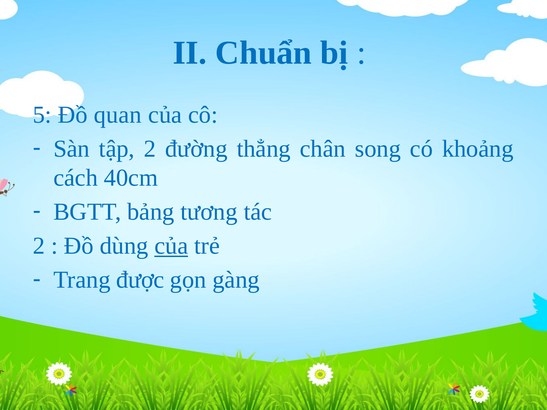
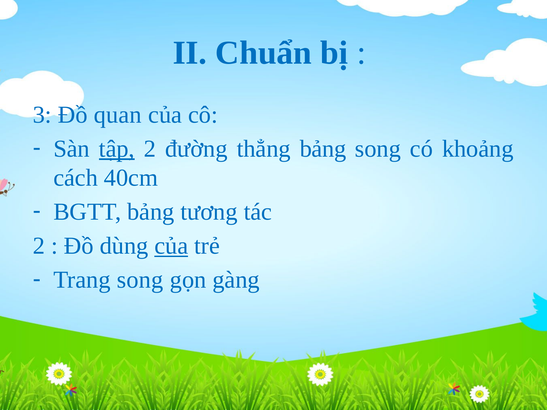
5: 5 -> 3
tập underline: none -> present
thẳng chân: chân -> bảng
Trang được: được -> song
